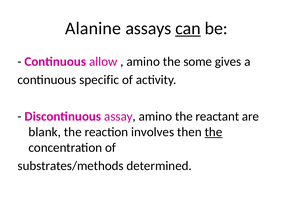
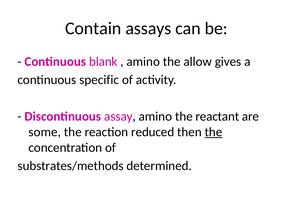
Alanine: Alanine -> Contain
can underline: present -> none
allow: allow -> blank
some: some -> allow
blank: blank -> some
involves: involves -> reduced
